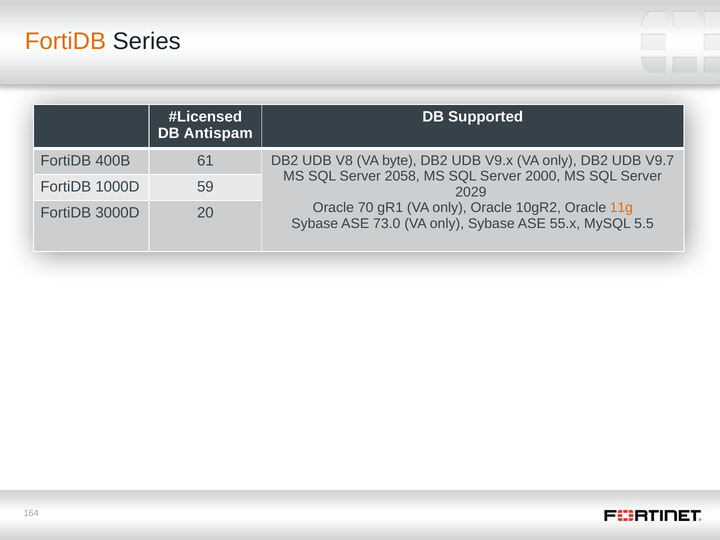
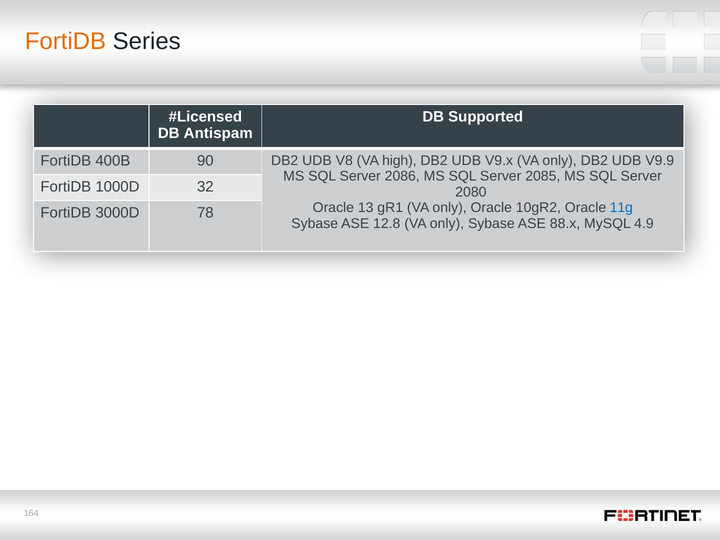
61: 61 -> 90
byte: byte -> high
V9.7: V9.7 -> V9.9
2058: 2058 -> 2086
2000: 2000 -> 2085
59: 59 -> 32
2029: 2029 -> 2080
70: 70 -> 13
11g colour: orange -> blue
20: 20 -> 78
73.0: 73.0 -> 12.8
55.x: 55.x -> 88.x
5.5: 5.5 -> 4.9
